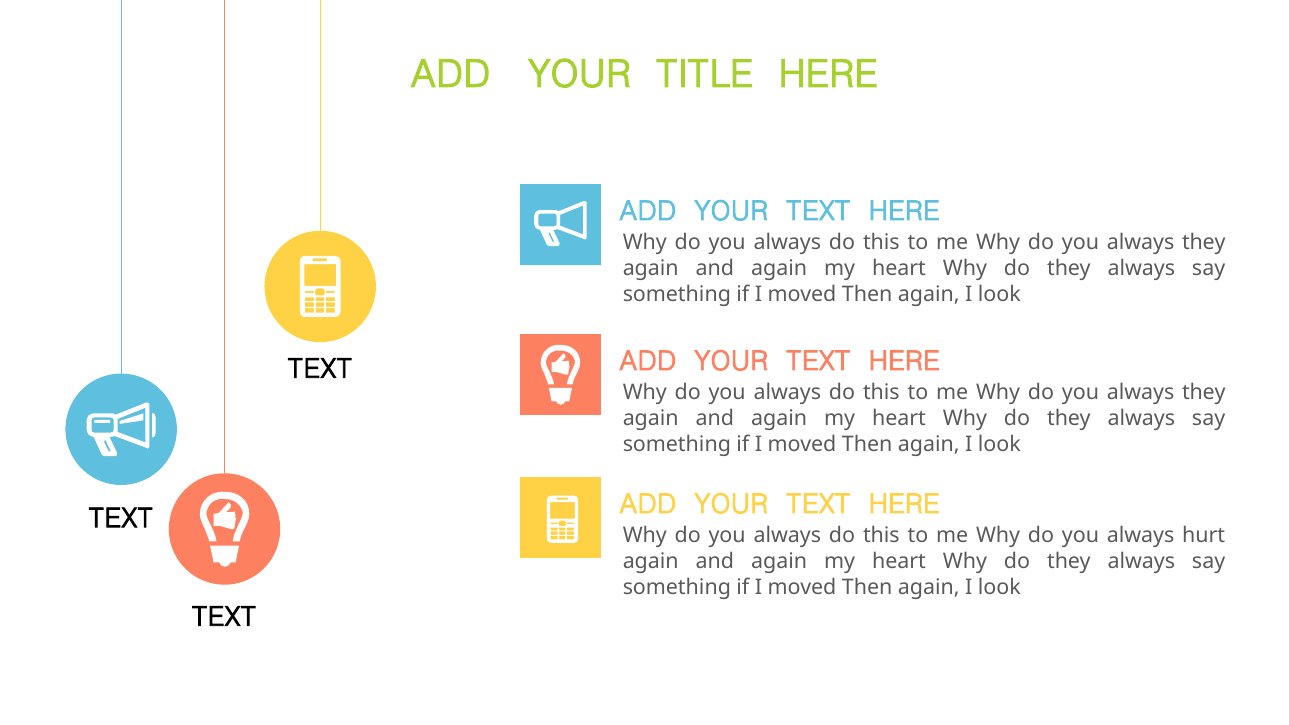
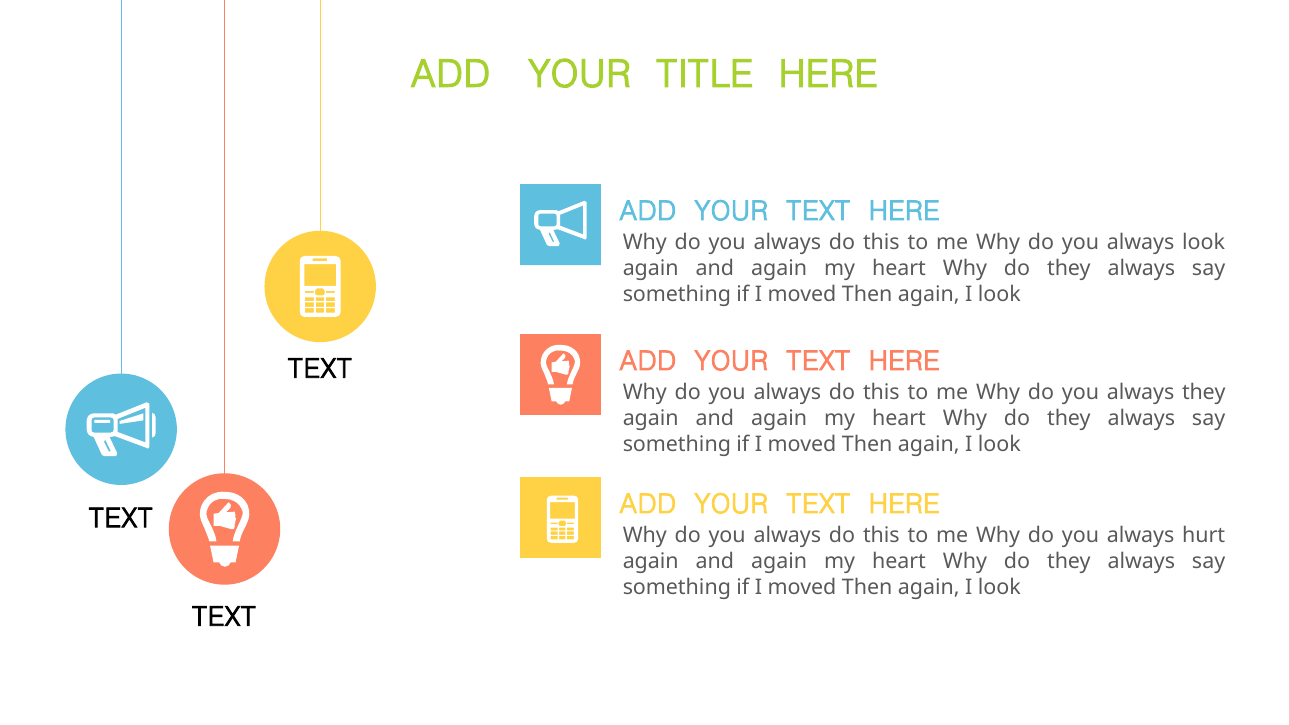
they at (1204, 243): they -> look
